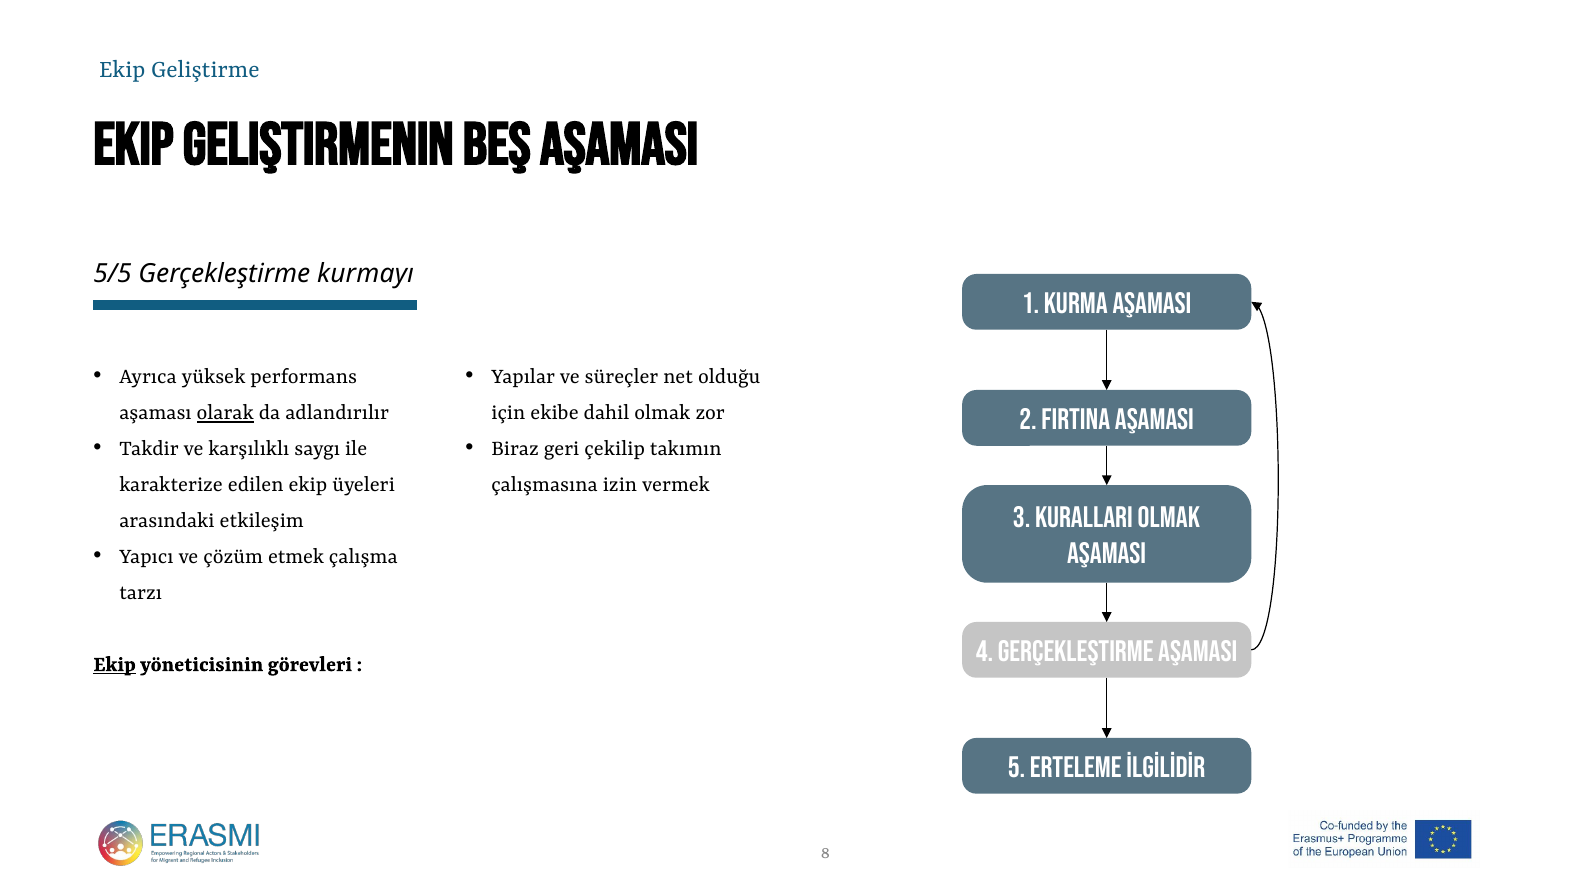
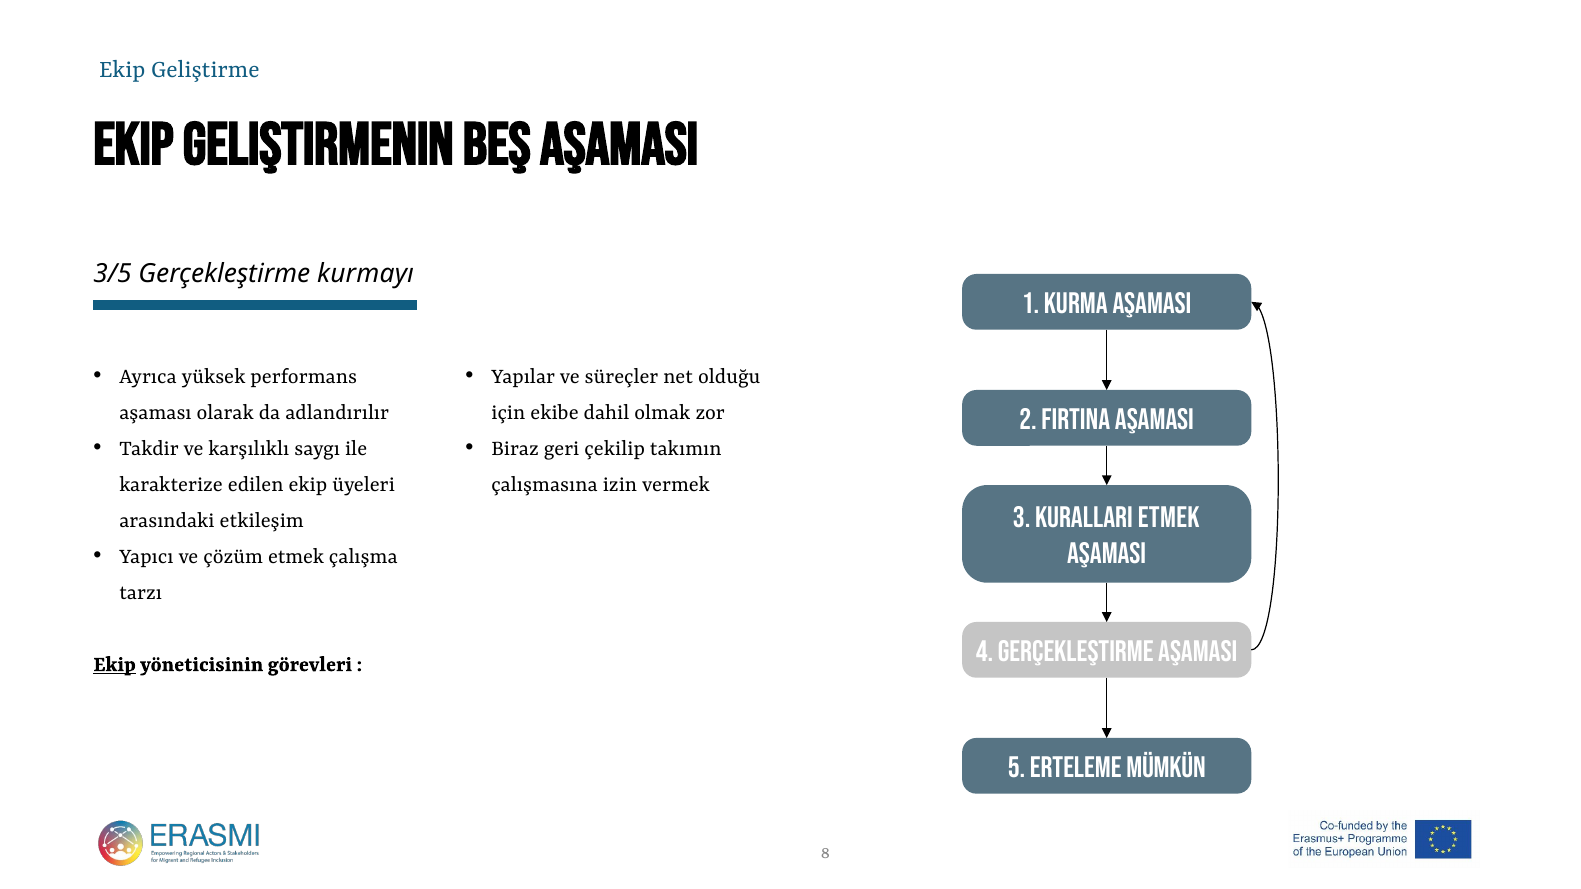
5/5: 5/5 -> 3/5
olarak underline: present -> none
Kuralları olmak: olmak -> etmek
ilgilidir: ilgilidir -> mümkün
